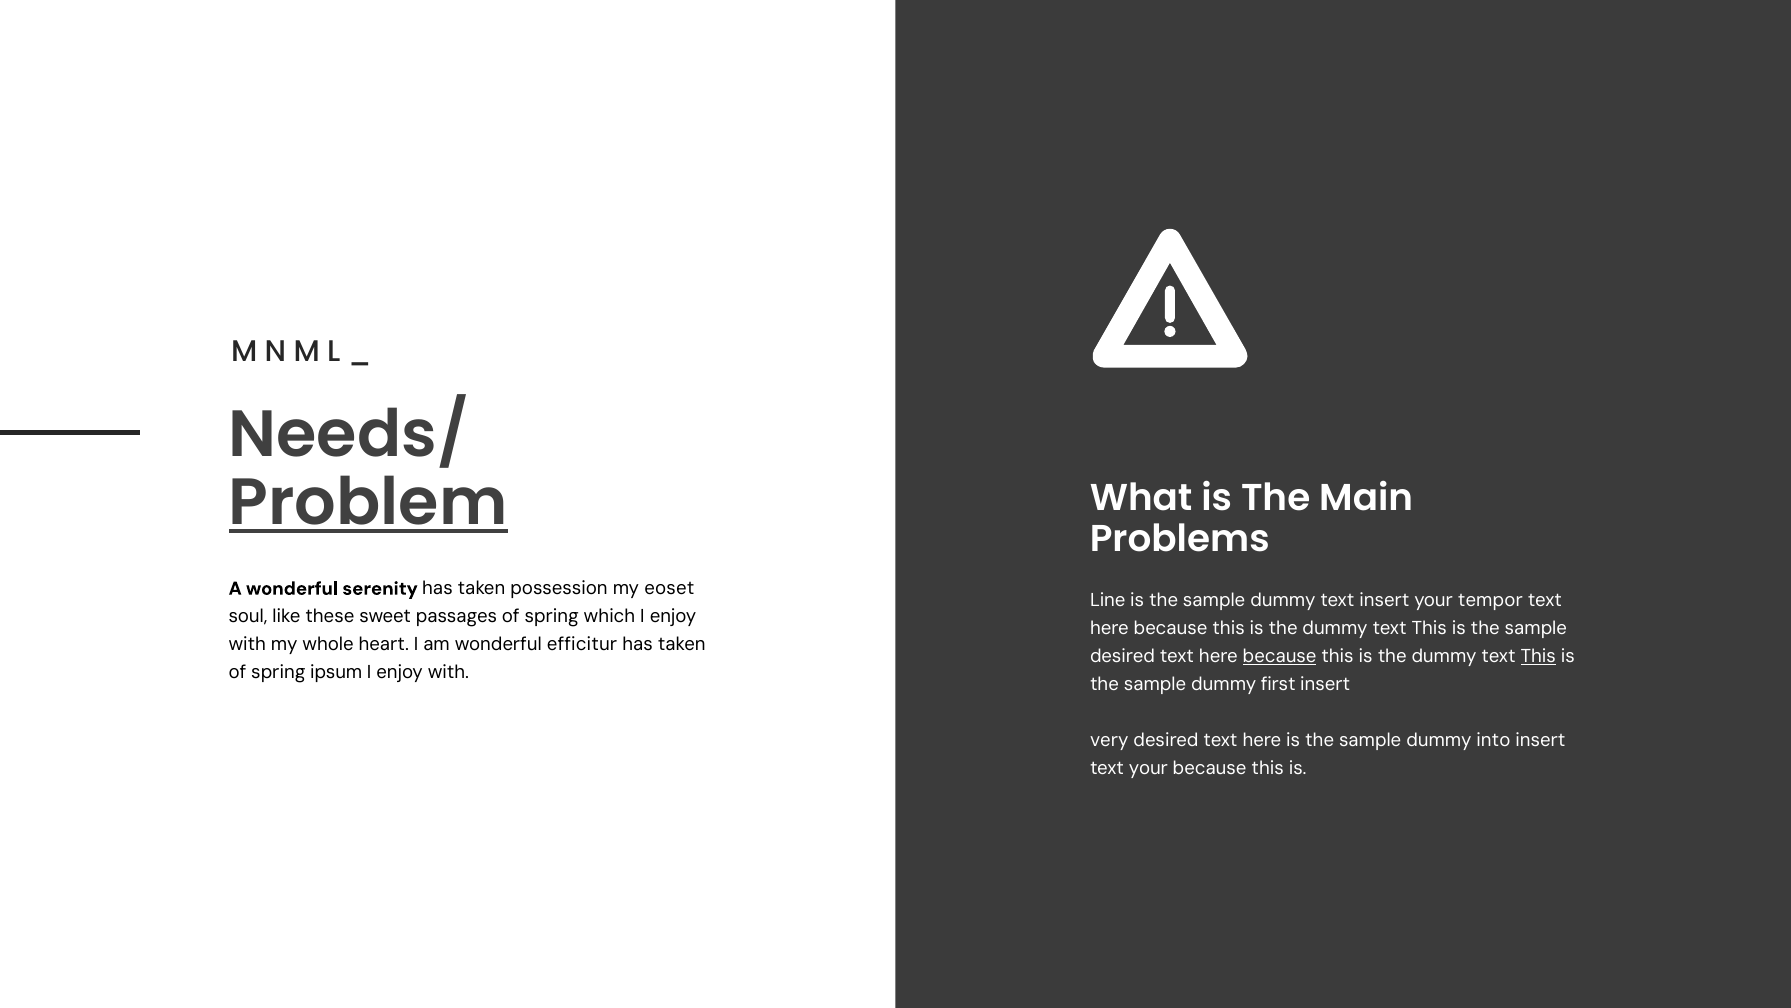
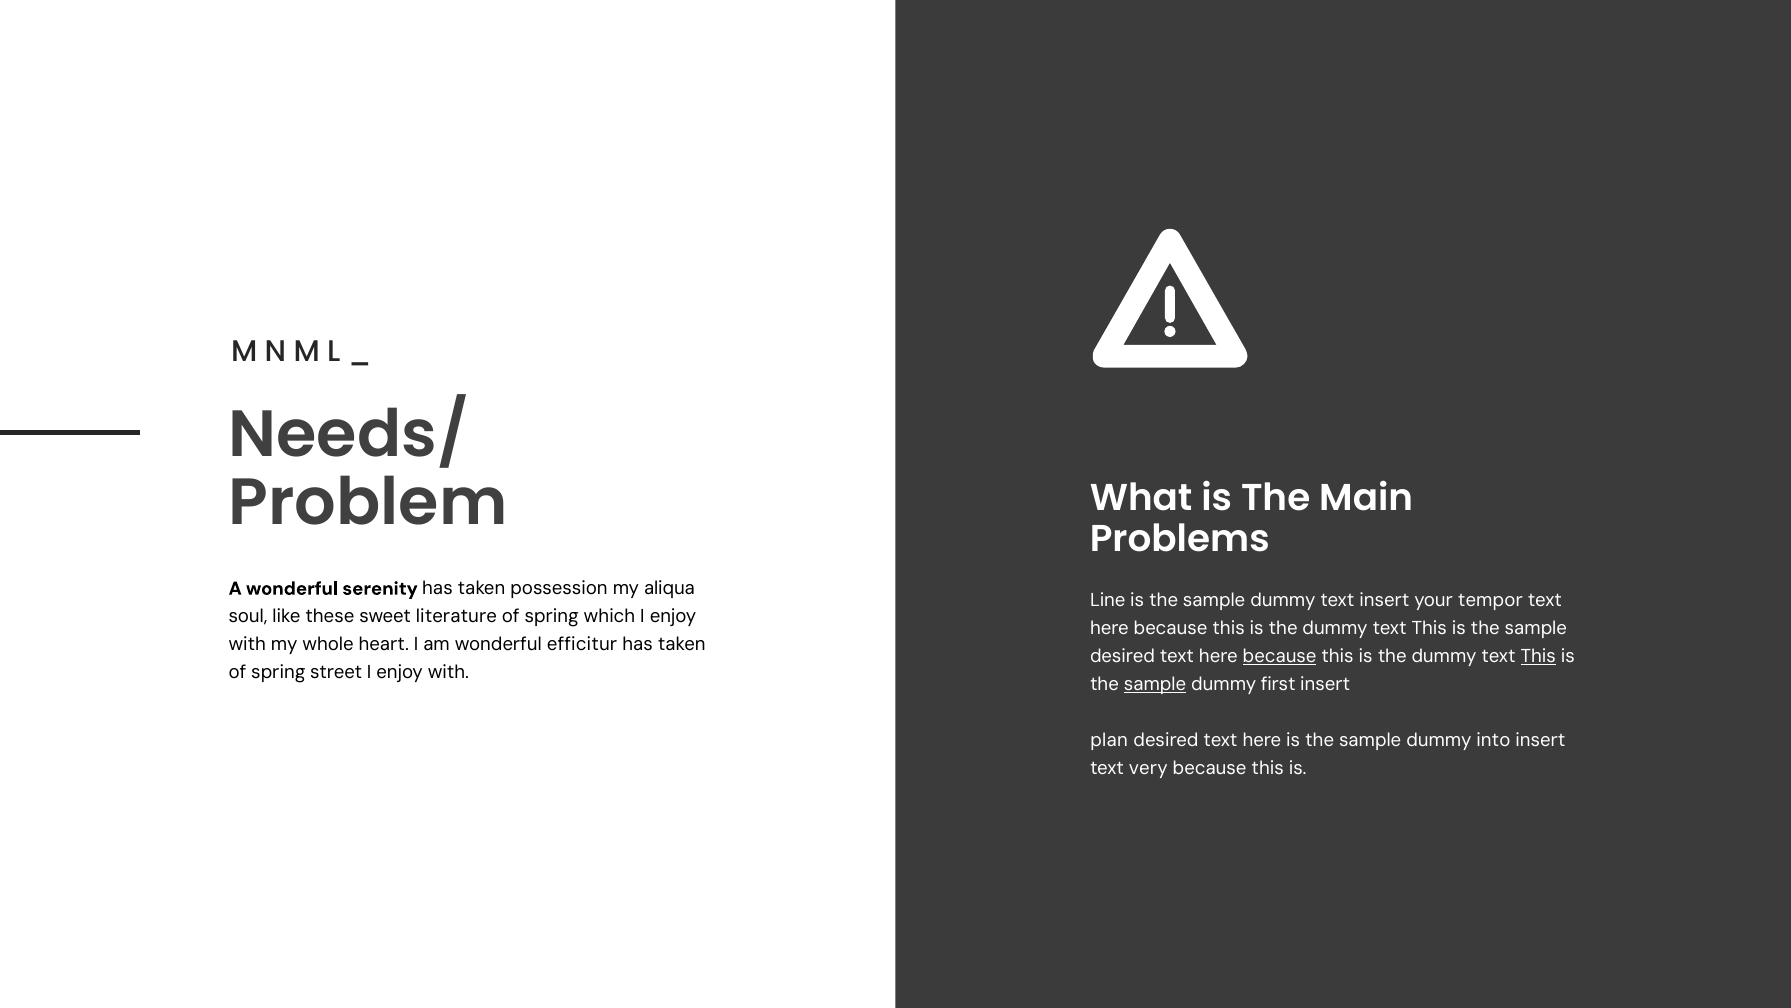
Problem underline: present -> none
eoset: eoset -> aliqua
passages: passages -> literature
ipsum: ipsum -> street
sample at (1155, 684) underline: none -> present
very: very -> plan
text your: your -> very
